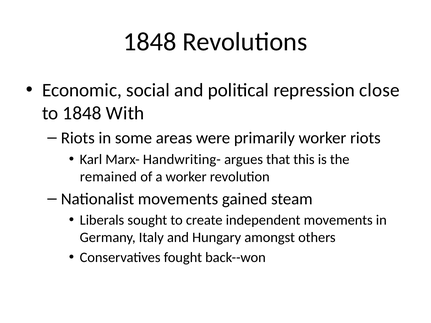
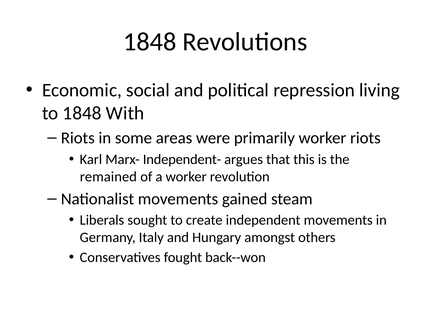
close: close -> living
Handwriting-: Handwriting- -> Independent-
